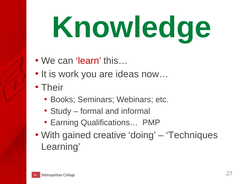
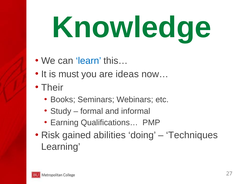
learn colour: red -> blue
work: work -> must
With: With -> Risk
creative: creative -> abilities
